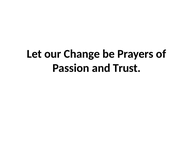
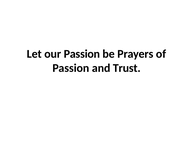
our Change: Change -> Passion
